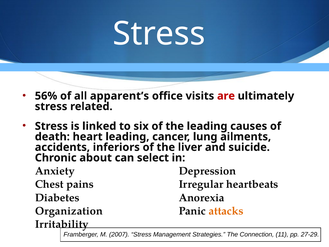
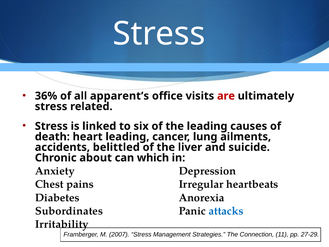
56%: 56% -> 36%
inferiors: inferiors -> belittled
select: select -> which
Organization: Organization -> Subordinates
attacks colour: orange -> blue
